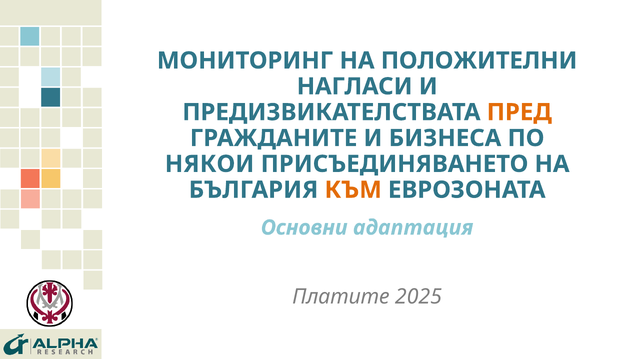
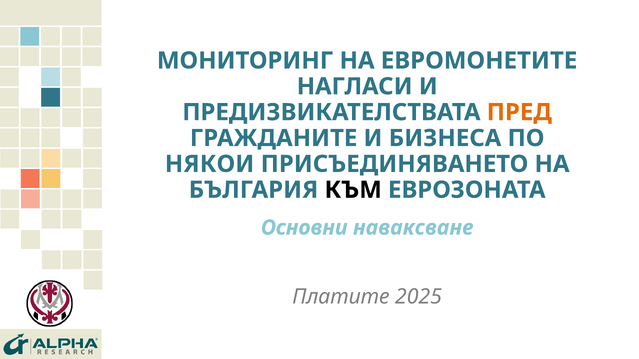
ПОЛОЖИТЕЛНИ: ПОЛОЖИТЕЛНИ -> ЕВРОМОНЕТИТЕ
КЪМ colour: orange -> black
адаптация: адаптация -> наваксване
